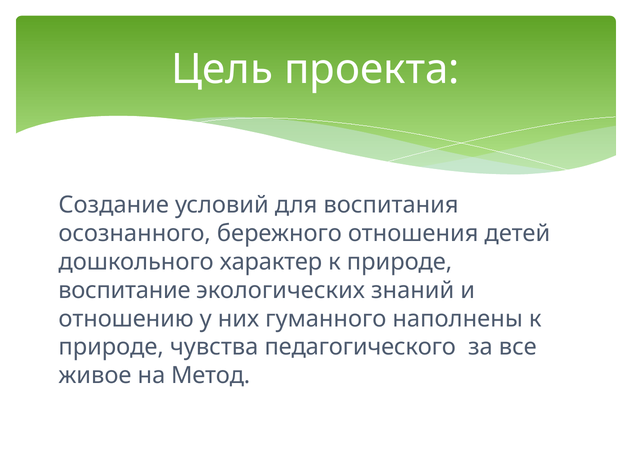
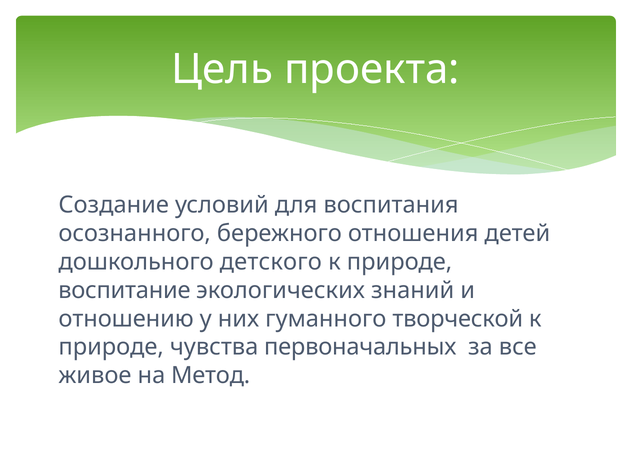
характер: характер -> детского
наполнены: наполнены -> творческой
педагогического: педагогического -> первоначальных
